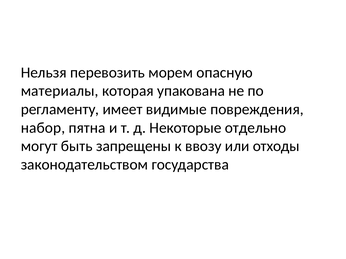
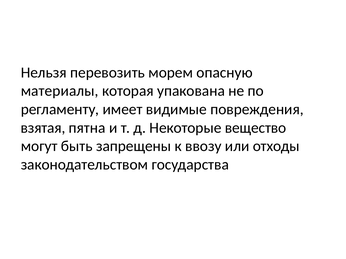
набор: набор -> взятая
отдельно: отдельно -> вещество
